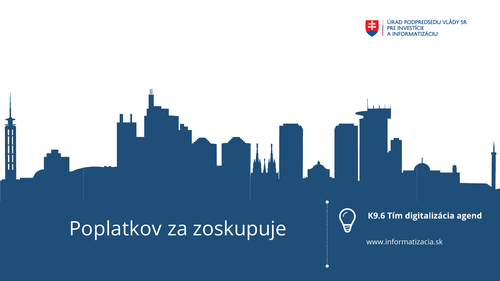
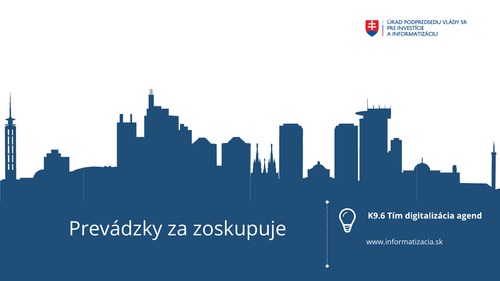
Poplatkov: Poplatkov -> Prevádzky
